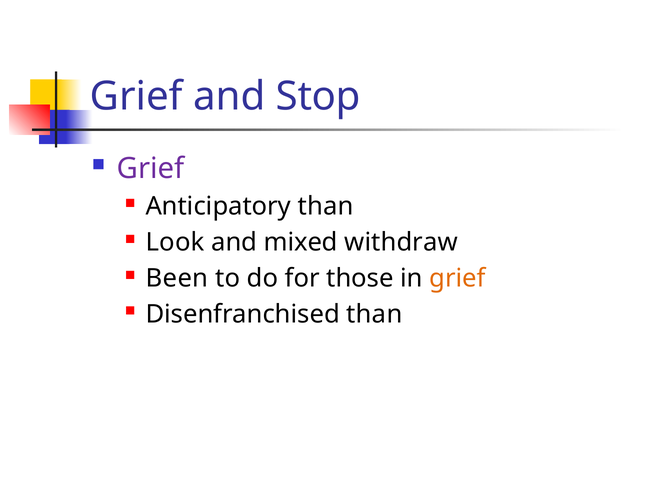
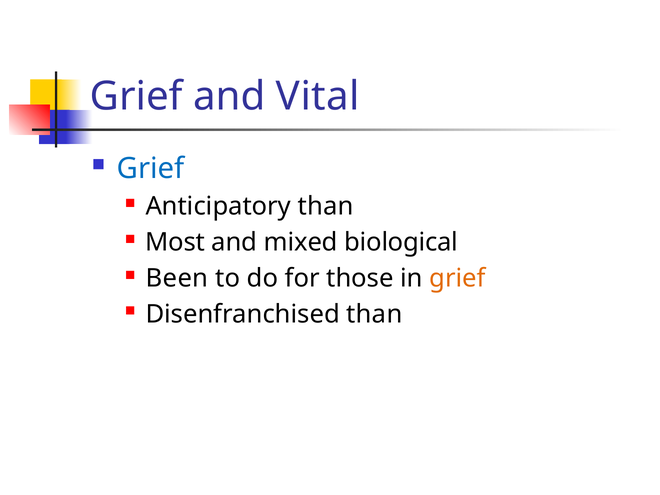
Stop: Stop -> Vital
Grief at (151, 169) colour: purple -> blue
Look: Look -> Most
withdraw: withdraw -> biological
